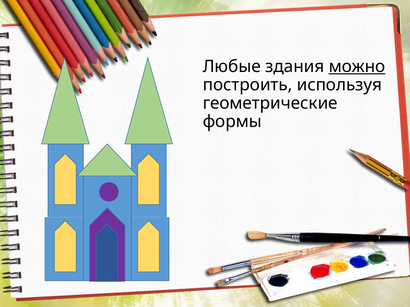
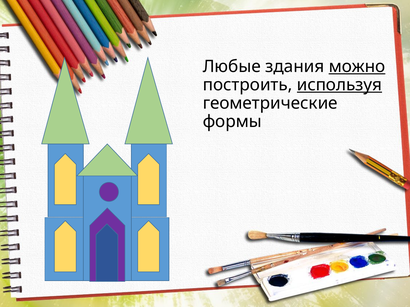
используя underline: none -> present
